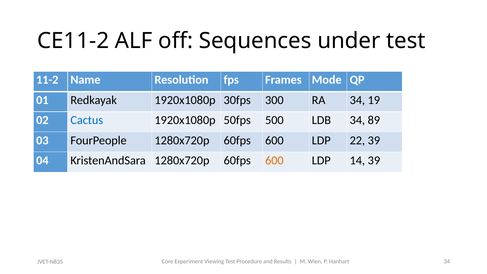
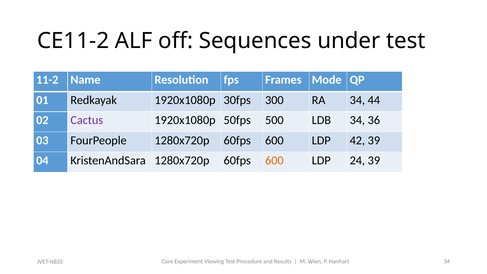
19: 19 -> 44
Cactus colour: blue -> purple
89: 89 -> 36
22: 22 -> 42
14: 14 -> 24
